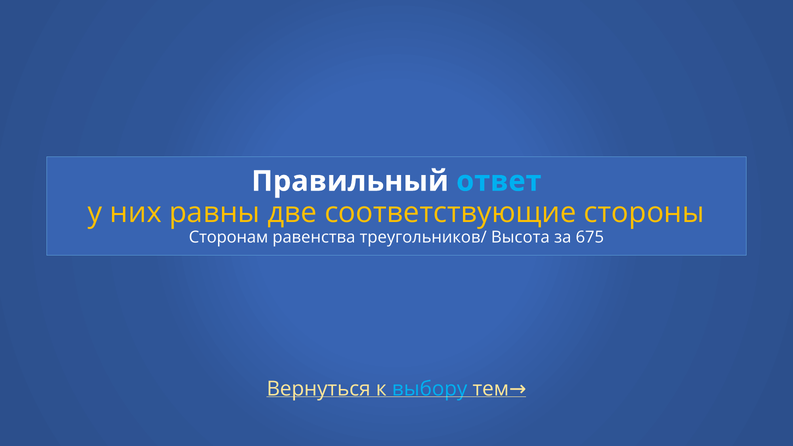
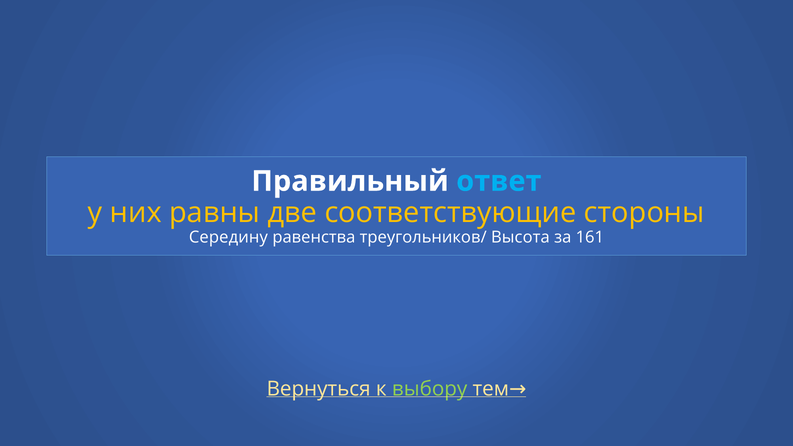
Сторонам: Сторонам -> Середину
675: 675 -> 161
выбору colour: light blue -> light green
